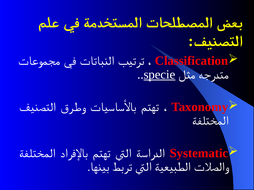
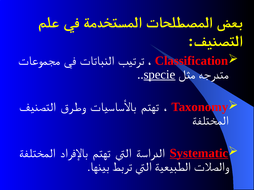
Systematic underline: none -> present
